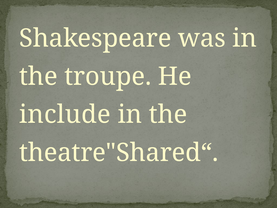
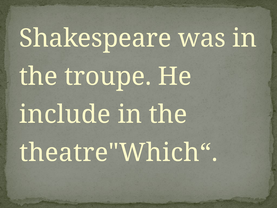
theatre"Shared“: theatre"Shared“ -> theatre"Which“
